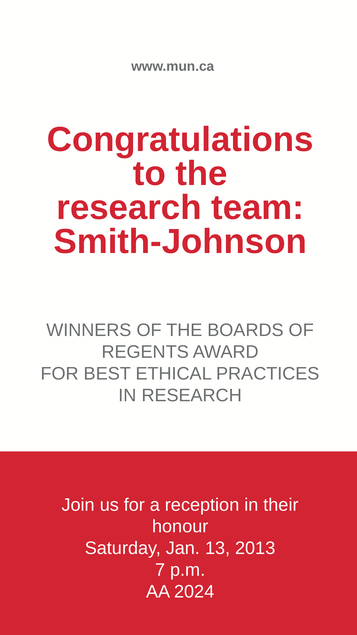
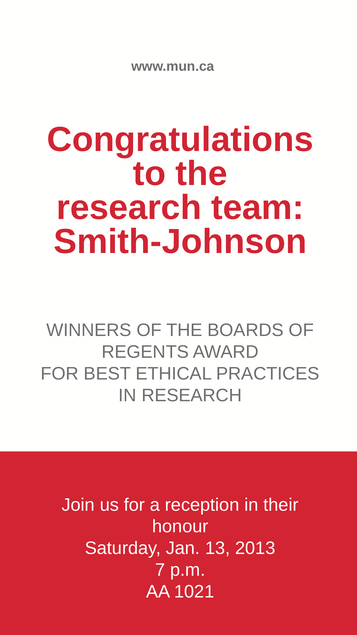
2024: 2024 -> 1021
